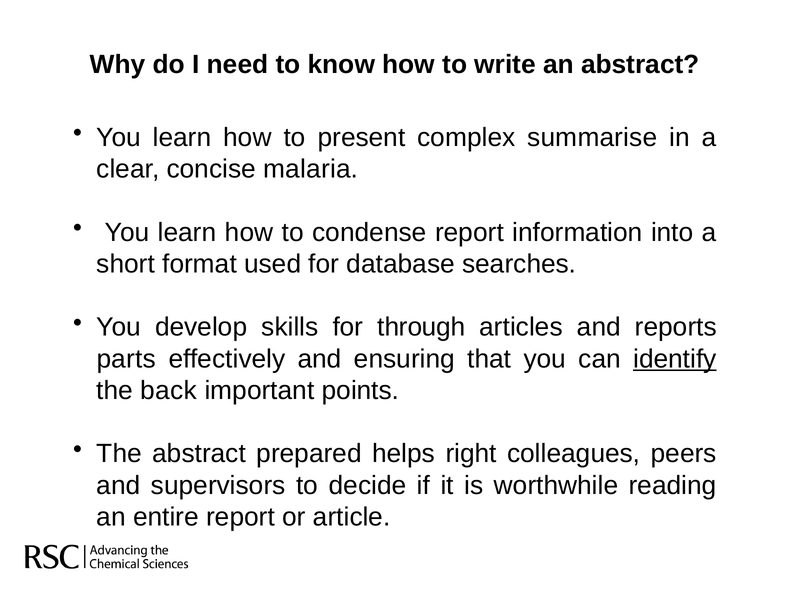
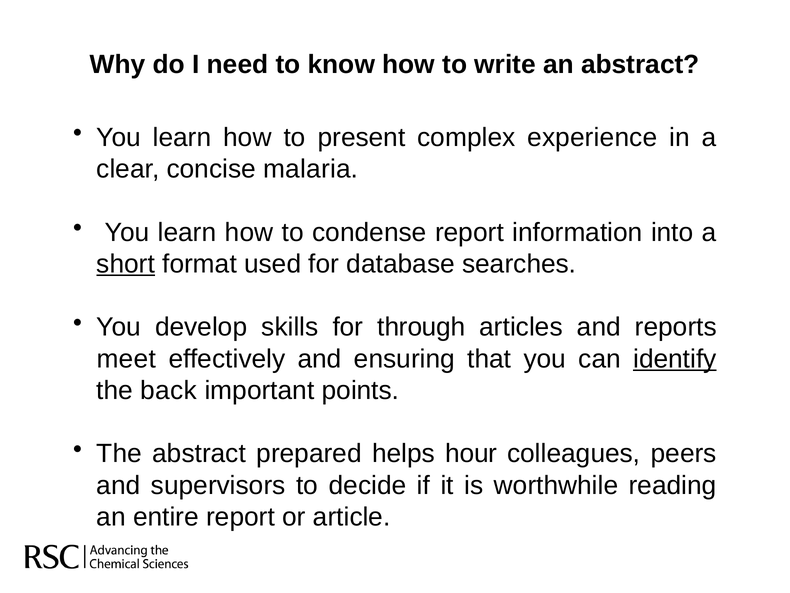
summarise: summarise -> experience
short underline: none -> present
parts: parts -> meet
right: right -> hour
